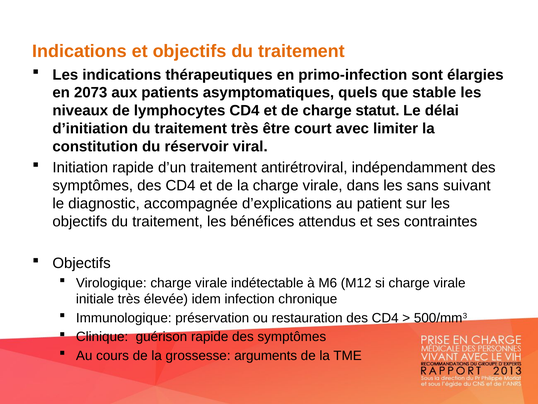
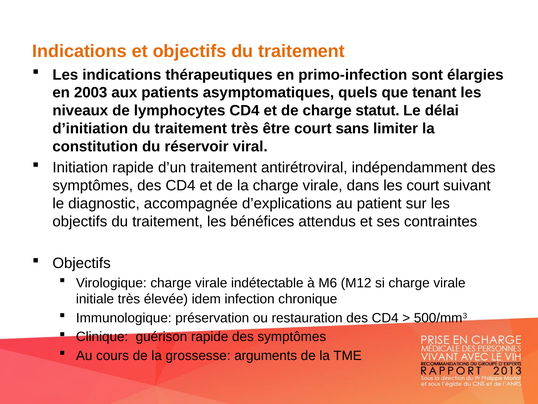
2073: 2073 -> 2003
stable: stable -> tenant
avec: avec -> sans
les sans: sans -> court
